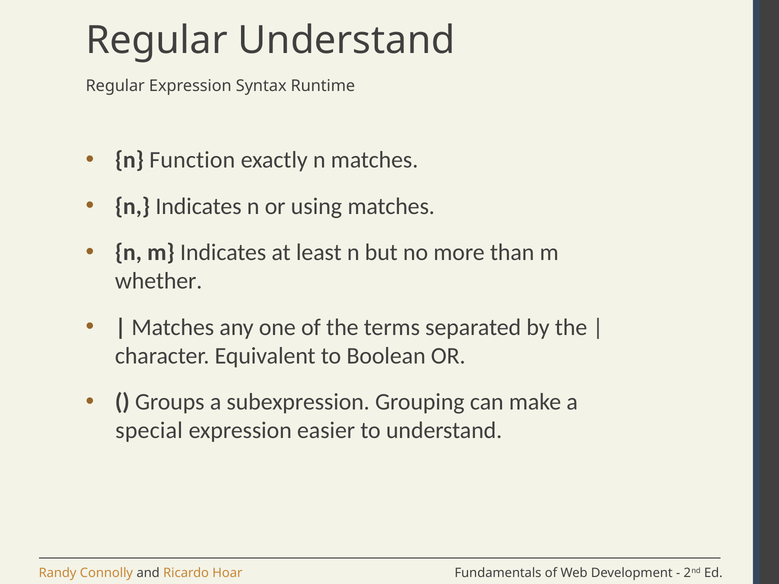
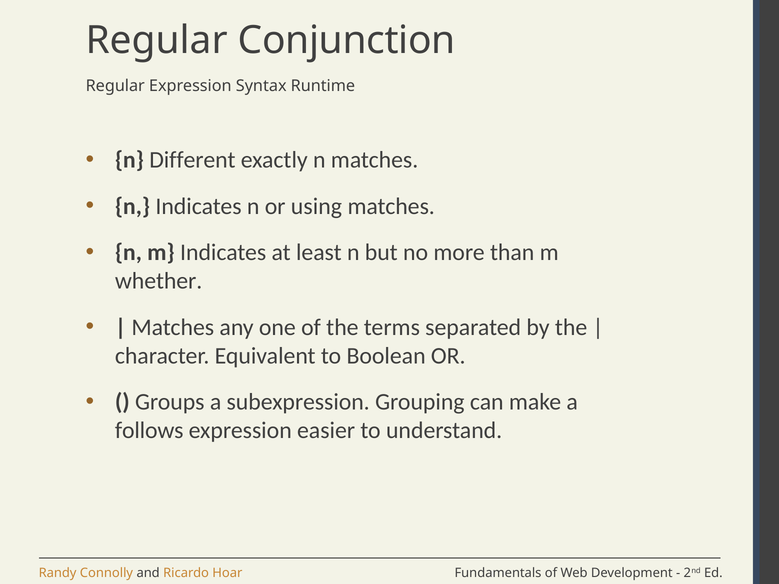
Regular Understand: Understand -> Conjunction
Function: Function -> Different
special: special -> follows
